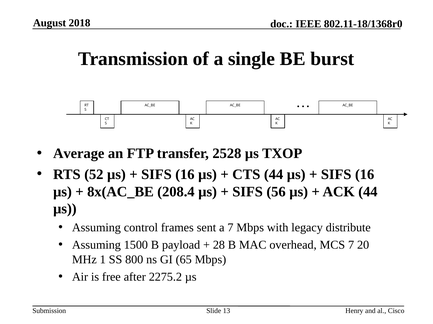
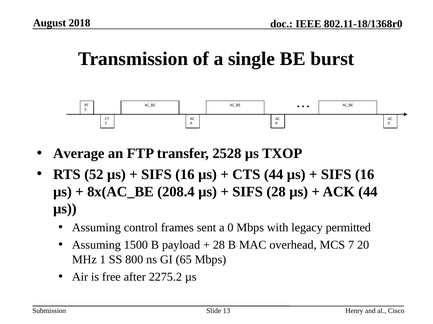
SIFS 56: 56 -> 28
a 7: 7 -> 0
distribute: distribute -> permitted
